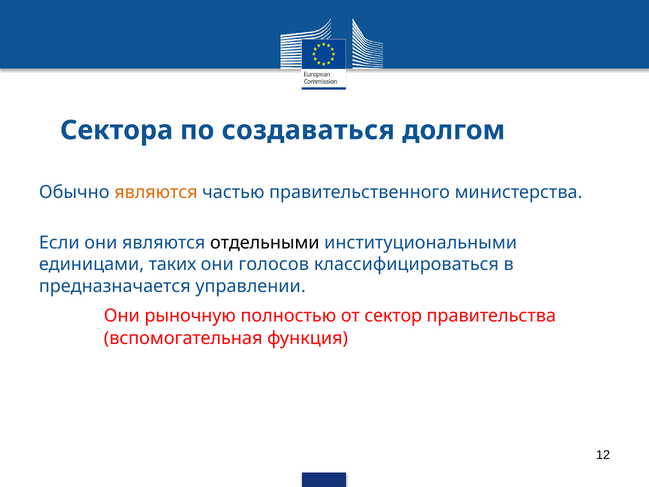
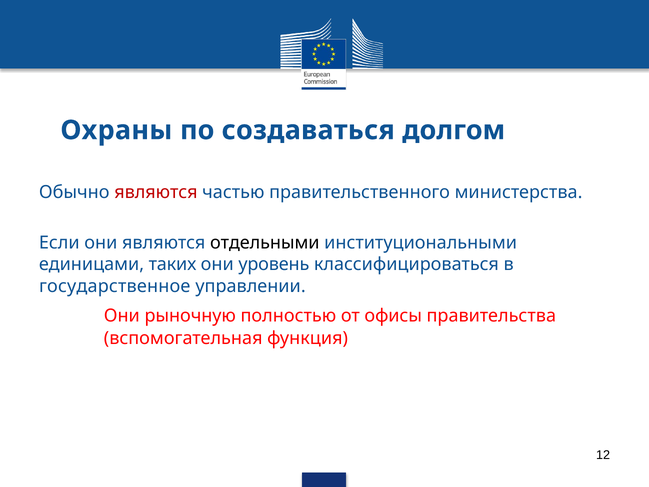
Сектора: Сектора -> Охраны
являются at (156, 192) colour: orange -> red
голосов: голосов -> уровень
предназначается: предназначается -> государственное
сектор: сектор -> офисы
